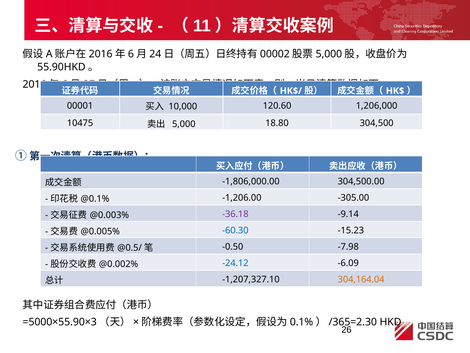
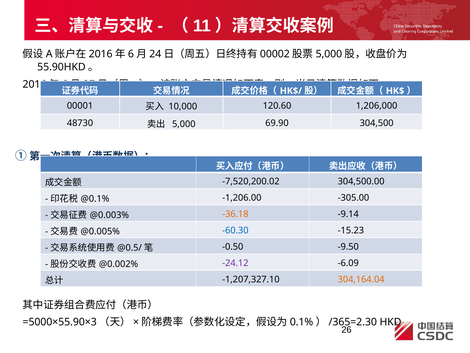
10475: 10475 -> 48730
18.80: 18.80 -> 69.90
-1,806,000.00: -1,806,000.00 -> -7,520,200.02
-36.18 colour: purple -> orange
-7.98: -7.98 -> -9.50
-24.12 colour: blue -> purple
